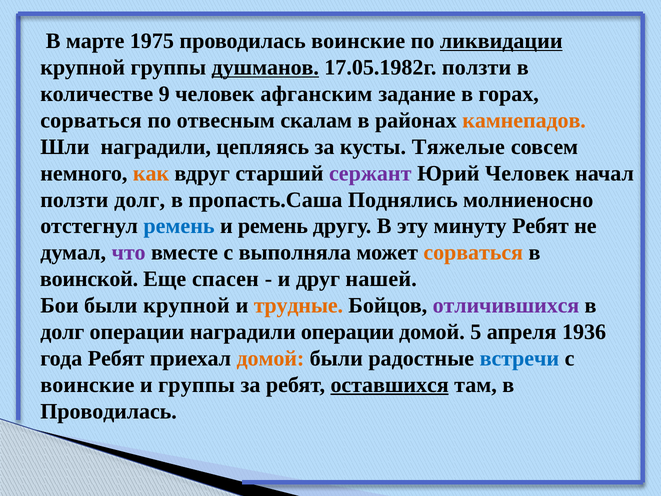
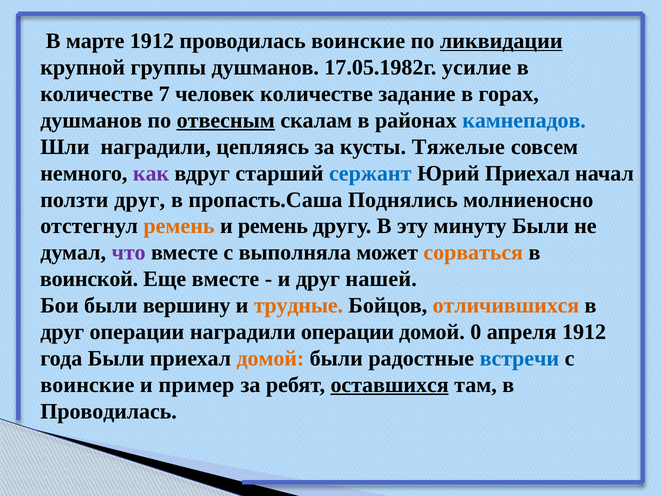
марте 1975: 1975 -> 1912
душманов at (265, 67) underline: present -> none
17.05.1982г ползти: ползти -> усилие
9: 9 -> 7
человек афганским: афганским -> количестве
сорваться at (91, 120): сорваться -> душманов
отвесным underline: none -> present
камнепадов colour: orange -> blue
как colour: orange -> purple
сержант colour: purple -> blue
Юрий Человек: Человек -> Приехал
ползти долг: долг -> друг
ремень at (179, 226) colour: blue -> orange
минуту Ребят: Ребят -> Были
Еще спасен: спасен -> вместе
были крупной: крупной -> вершину
отличившихся colour: purple -> orange
долг at (62, 332): долг -> друг
5: 5 -> 0
апреля 1936: 1936 -> 1912
года Ребят: Ребят -> Были
и группы: группы -> пример
